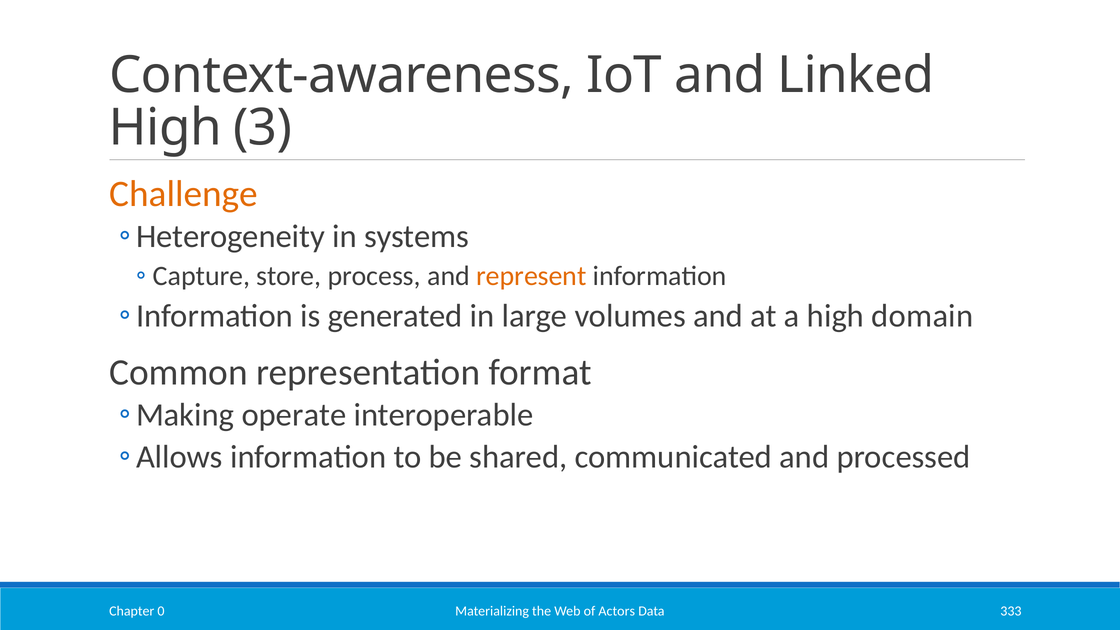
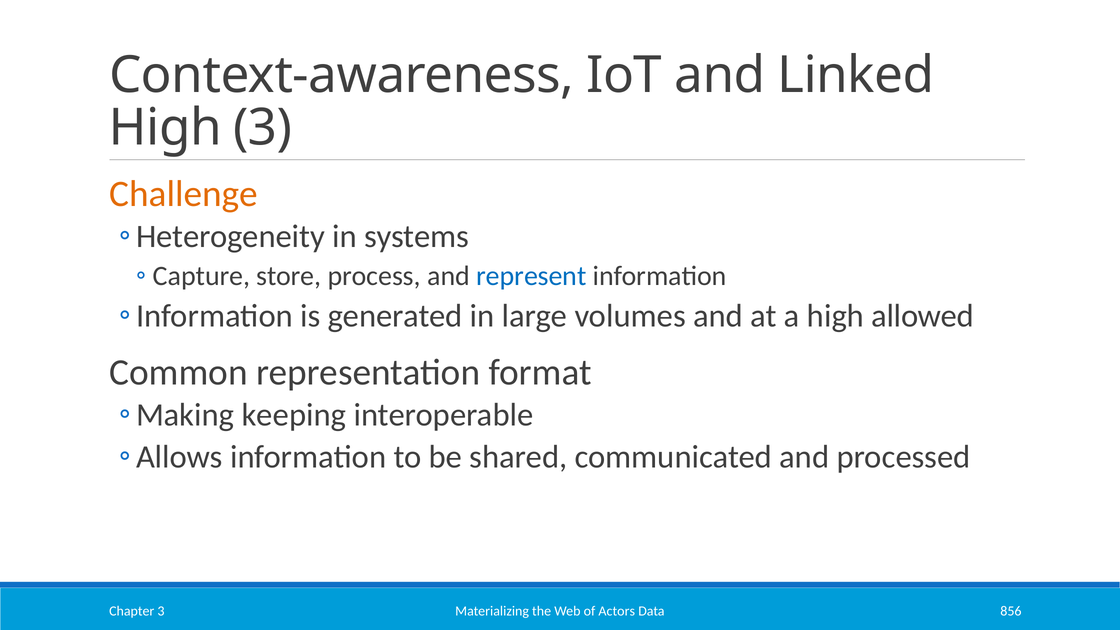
represent colour: orange -> blue
domain: domain -> allowed
operate: operate -> keeping
333: 333 -> 856
Chapter 0: 0 -> 3
